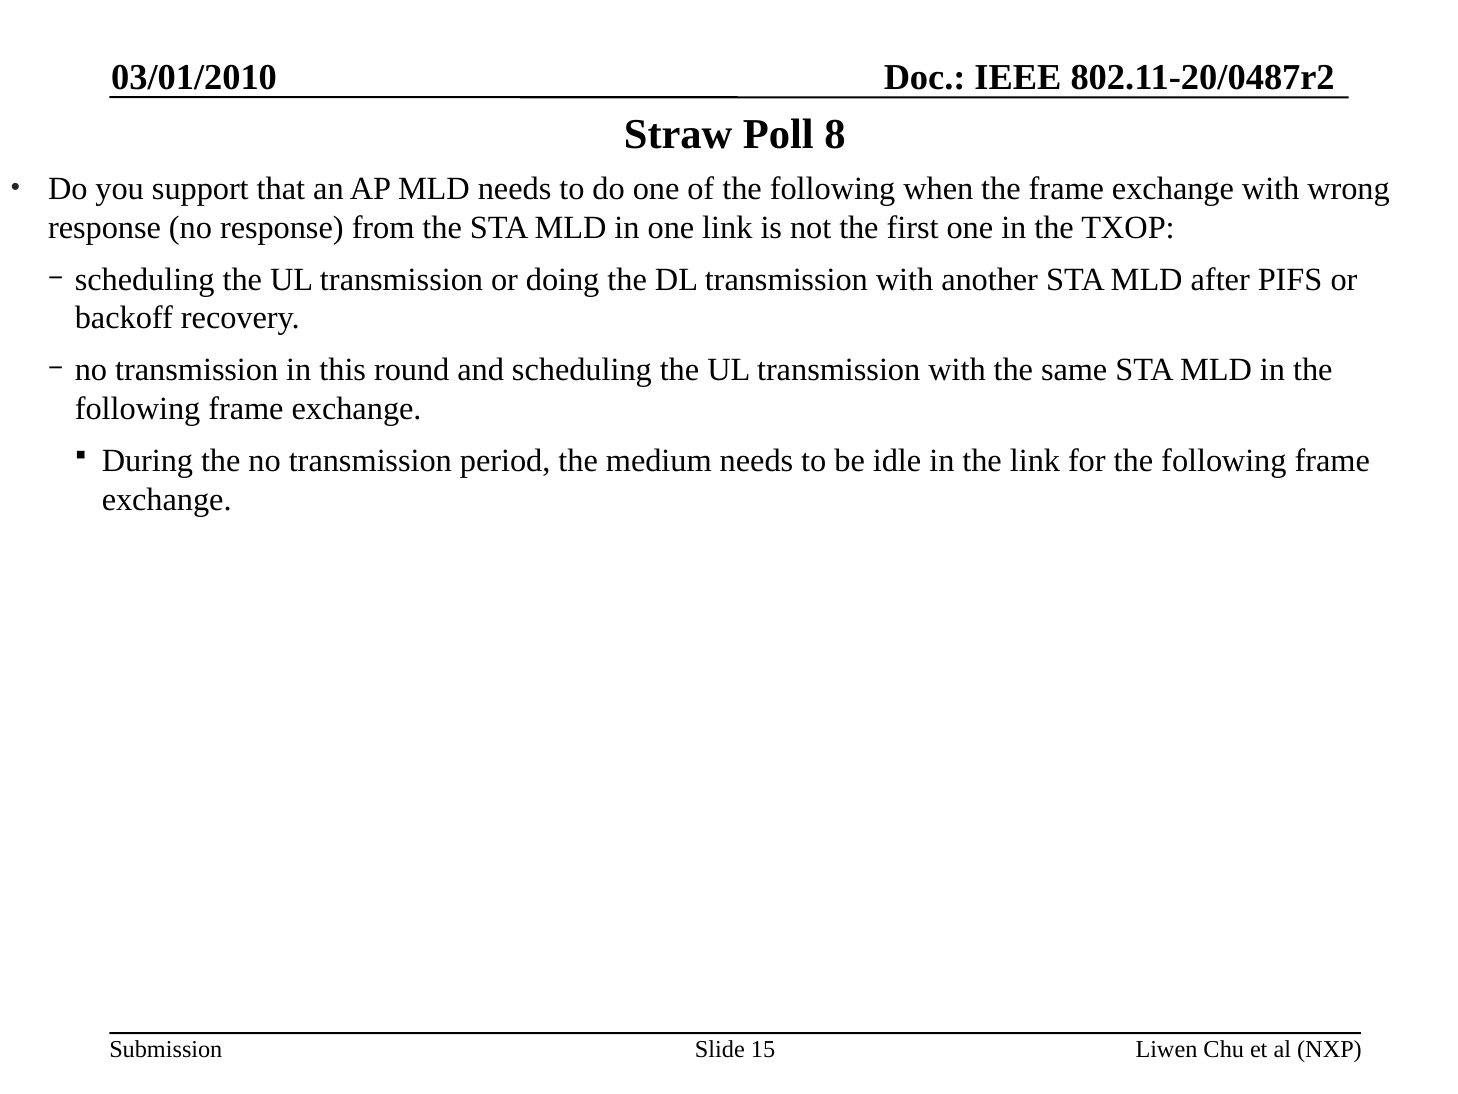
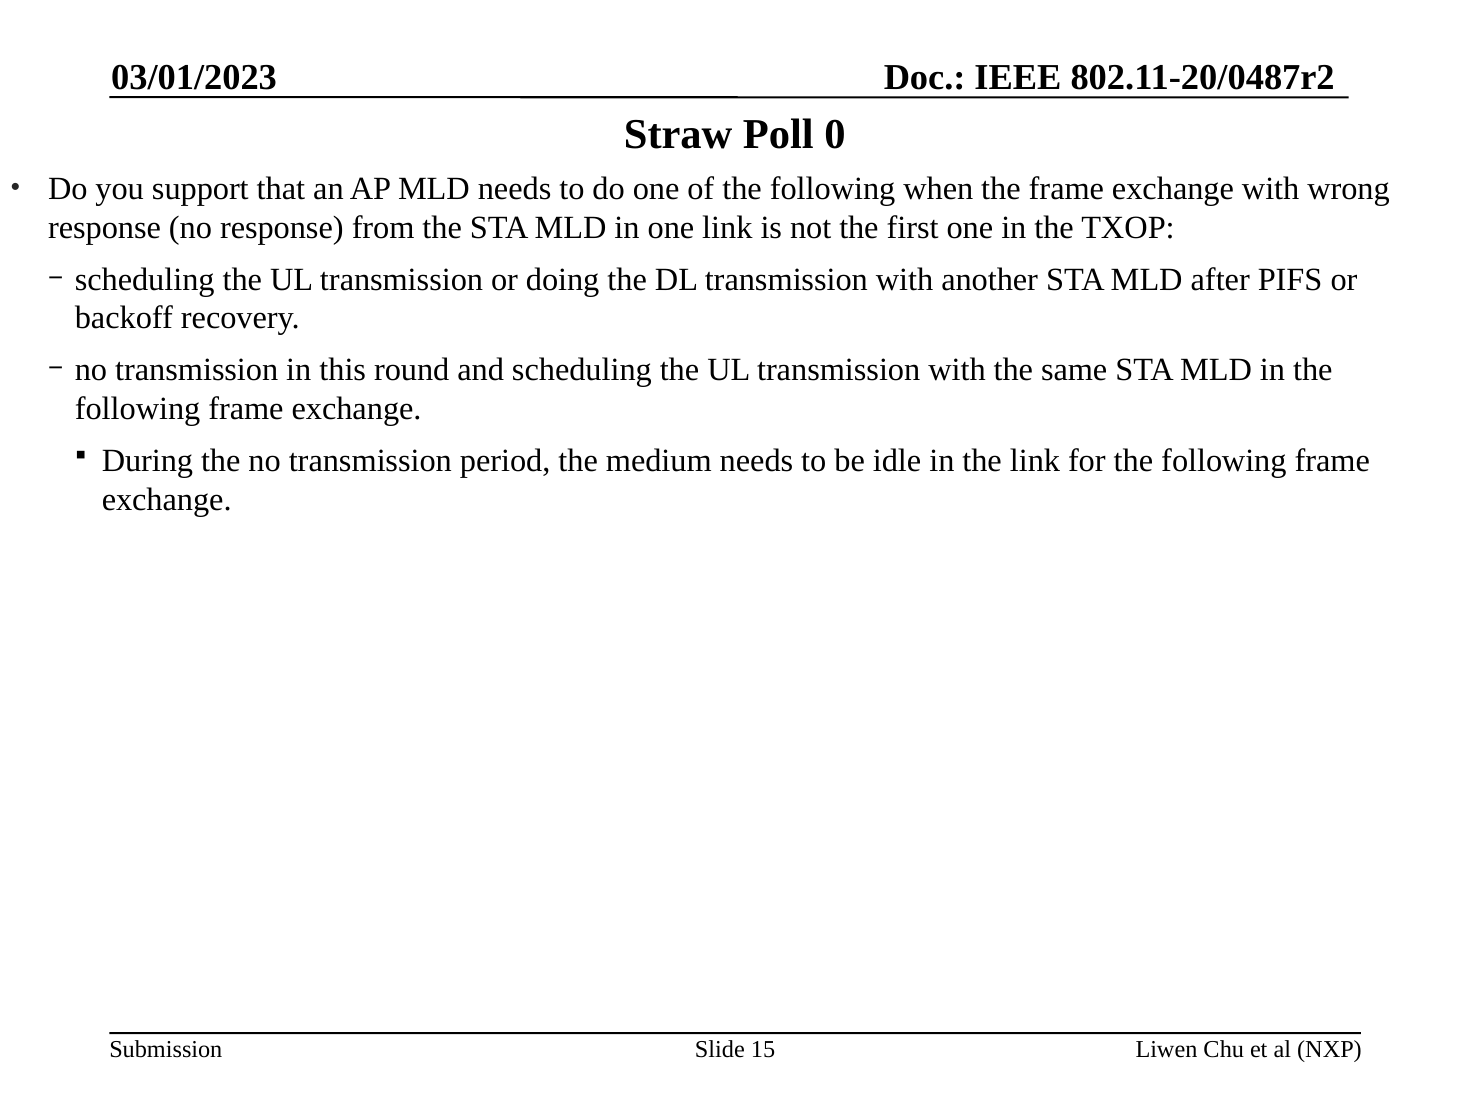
03/01/2010: 03/01/2010 -> 03/01/2023
8: 8 -> 0
